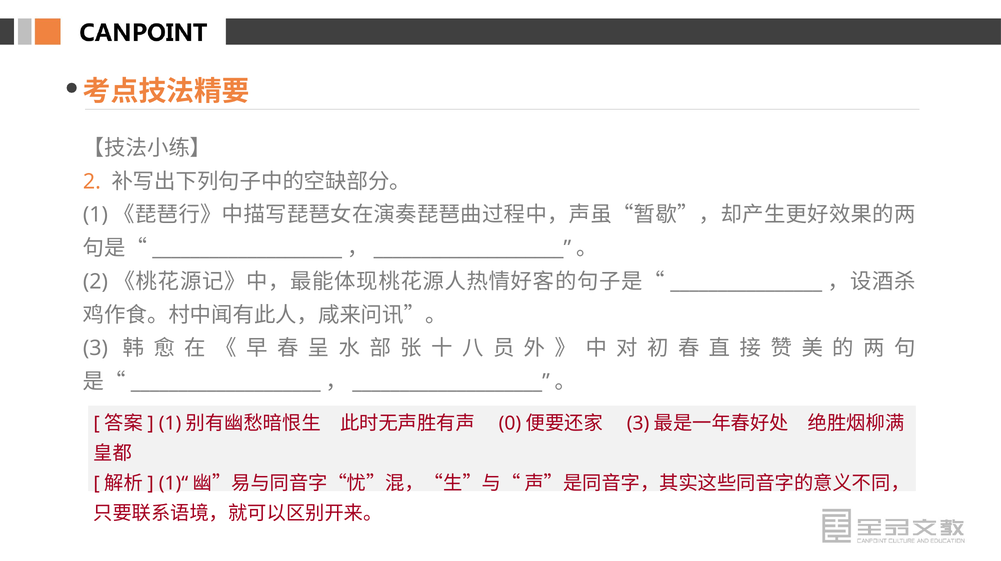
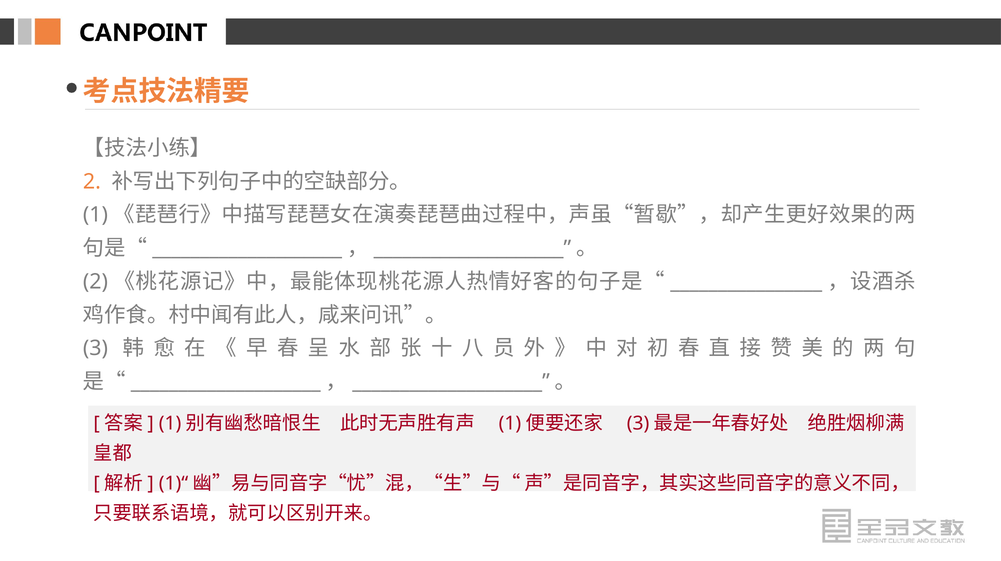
0 at (510, 424): 0 -> 1
